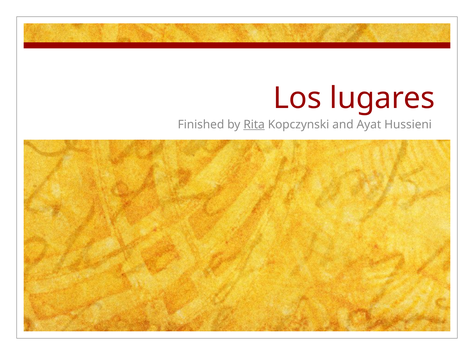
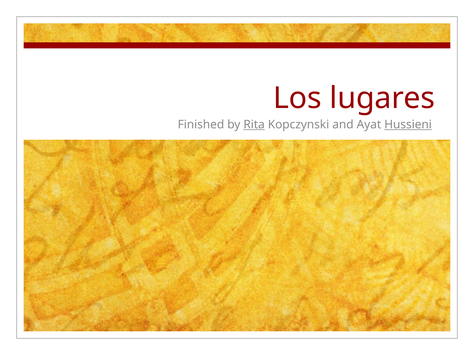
Hussieni underline: none -> present
